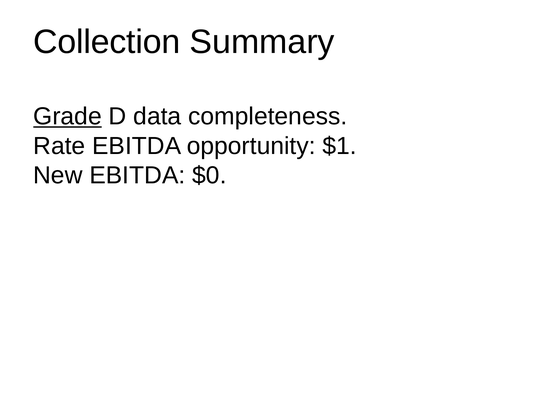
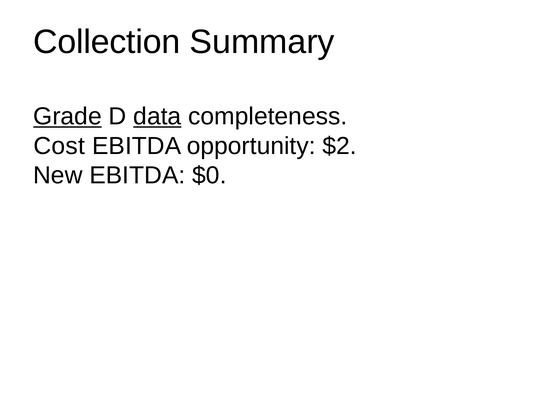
data underline: none -> present
Rate: Rate -> Cost
$1: $1 -> $2
